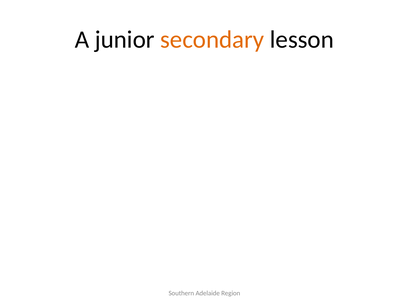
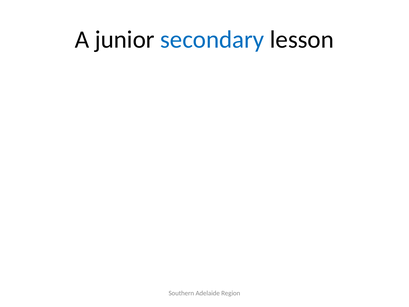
secondary colour: orange -> blue
